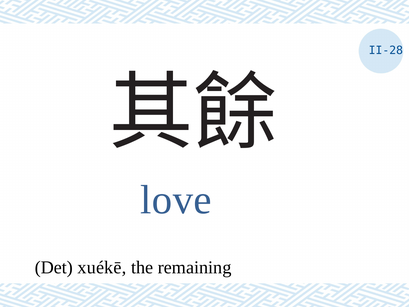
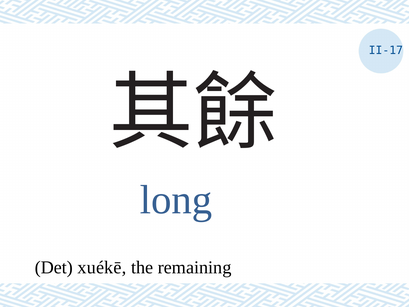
II-28: II-28 -> II-17
love: love -> long
